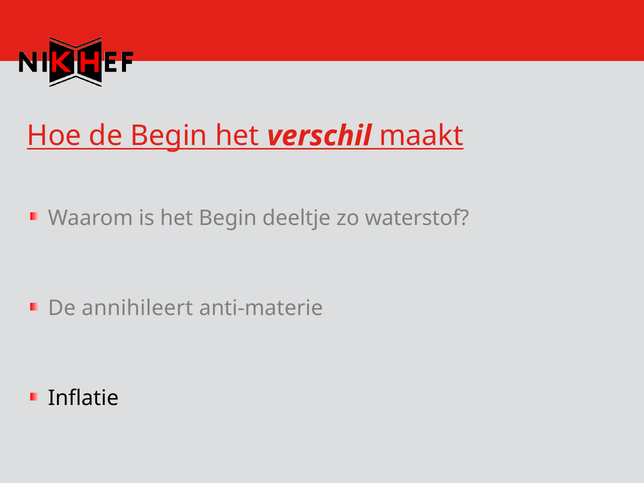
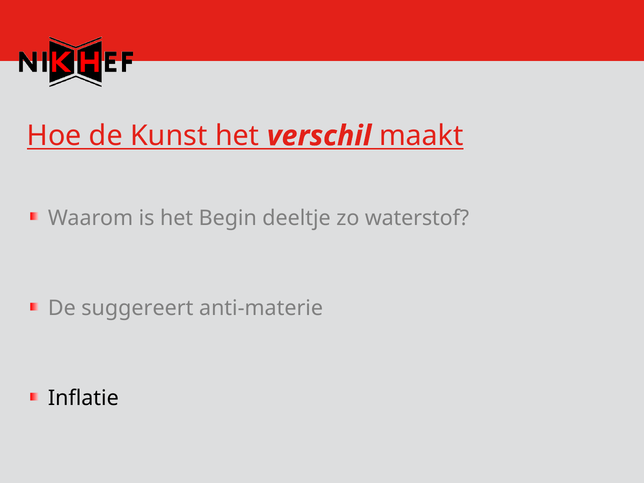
de Begin: Begin -> Kunst
annihileert: annihileert -> suggereert
